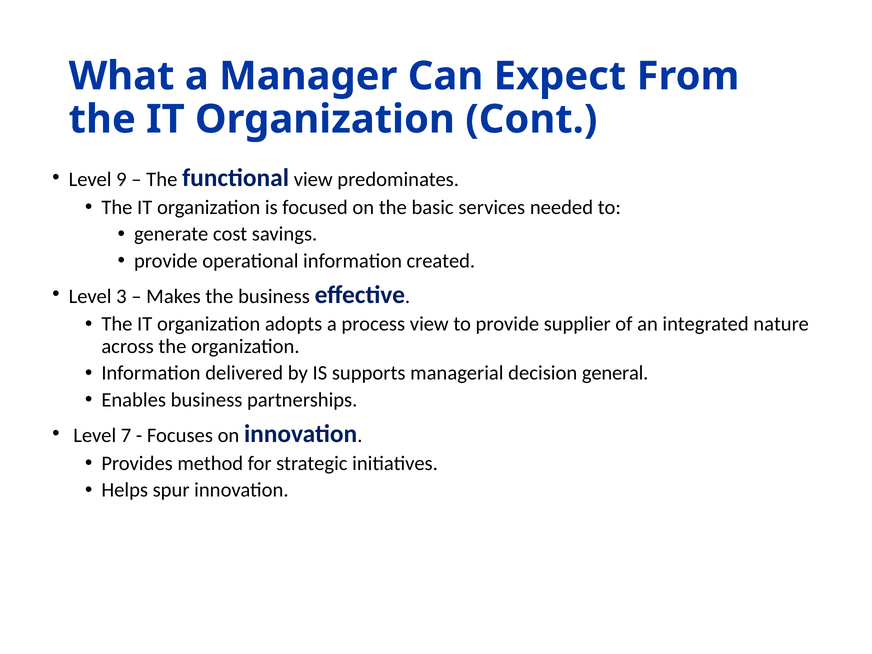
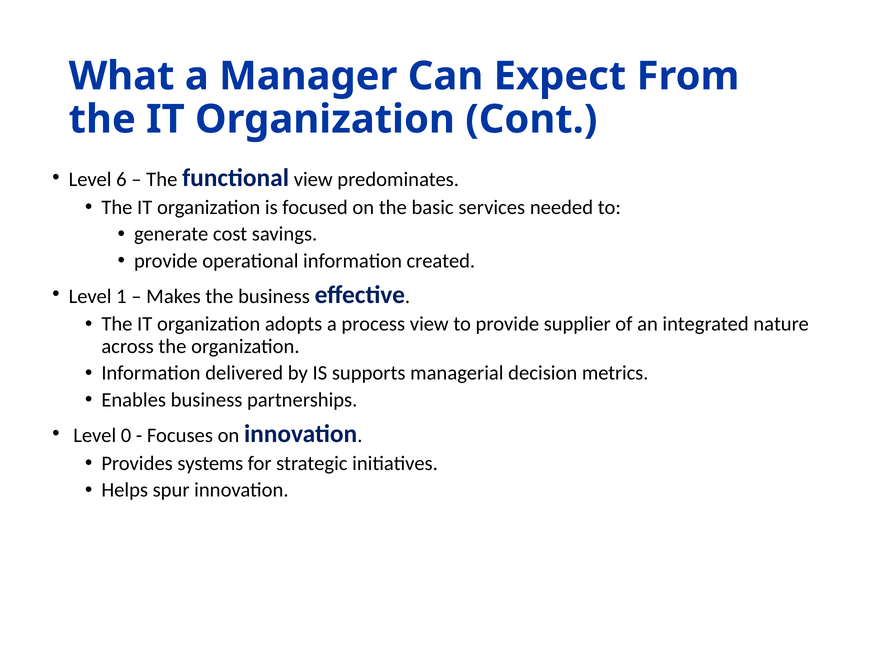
9: 9 -> 6
3: 3 -> 1
general: general -> metrics
7: 7 -> 0
method: method -> systems
